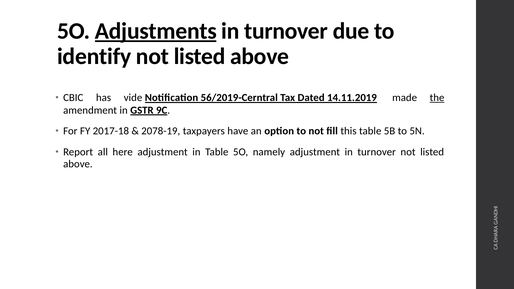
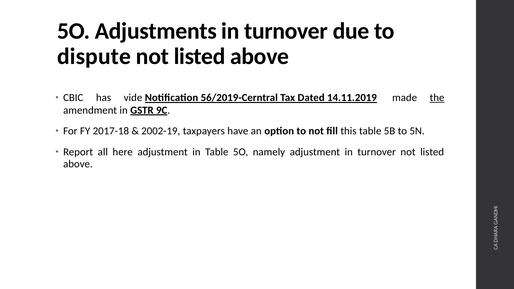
Adjustments underline: present -> none
identify: identify -> dispute
2078-19: 2078-19 -> 2002-19
